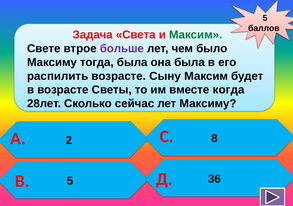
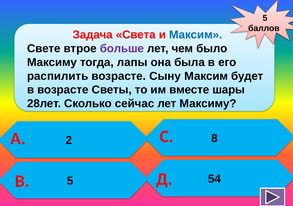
Максим at (196, 35) colour: green -> blue
тогда была: была -> лапы
когда: когда -> шары
36: 36 -> 54
